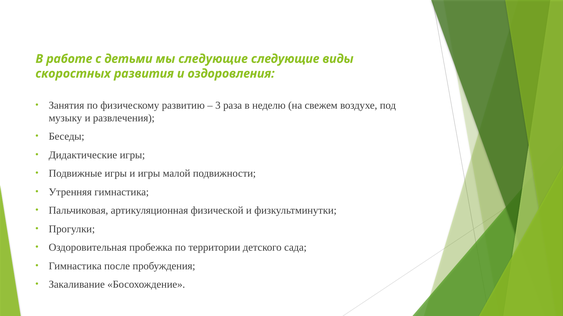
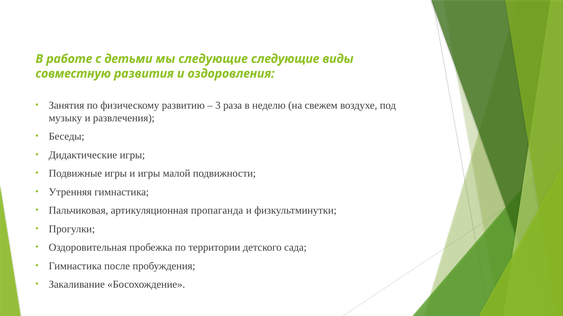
скоростных: скоростных -> совместную
физической: физической -> пропаганда
